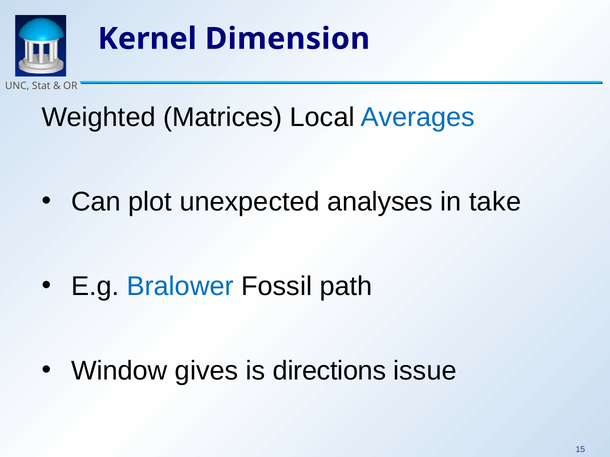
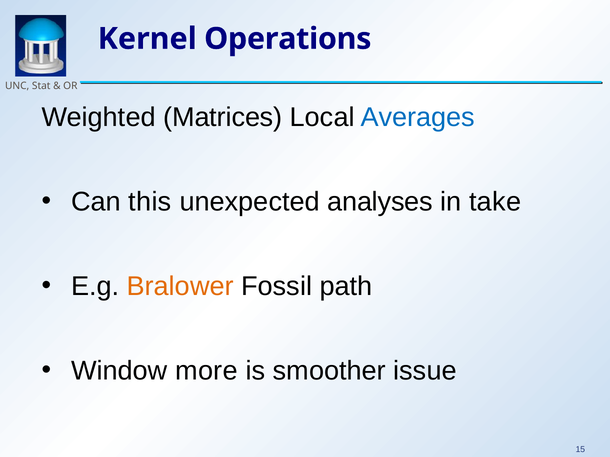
Dimension: Dimension -> Operations
plot: plot -> this
Bralower colour: blue -> orange
gives: gives -> more
directions: directions -> smoother
